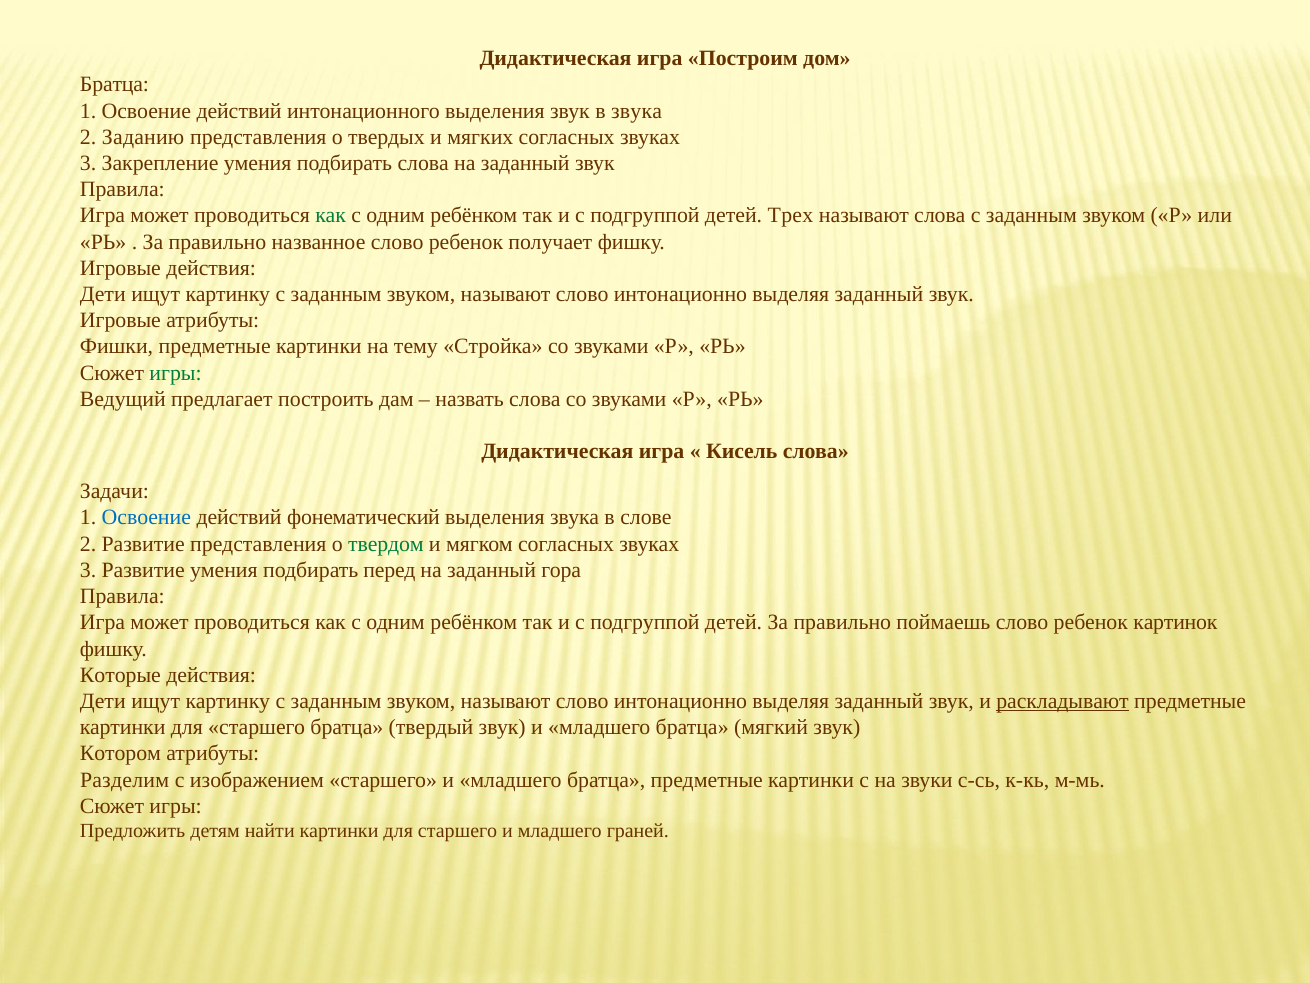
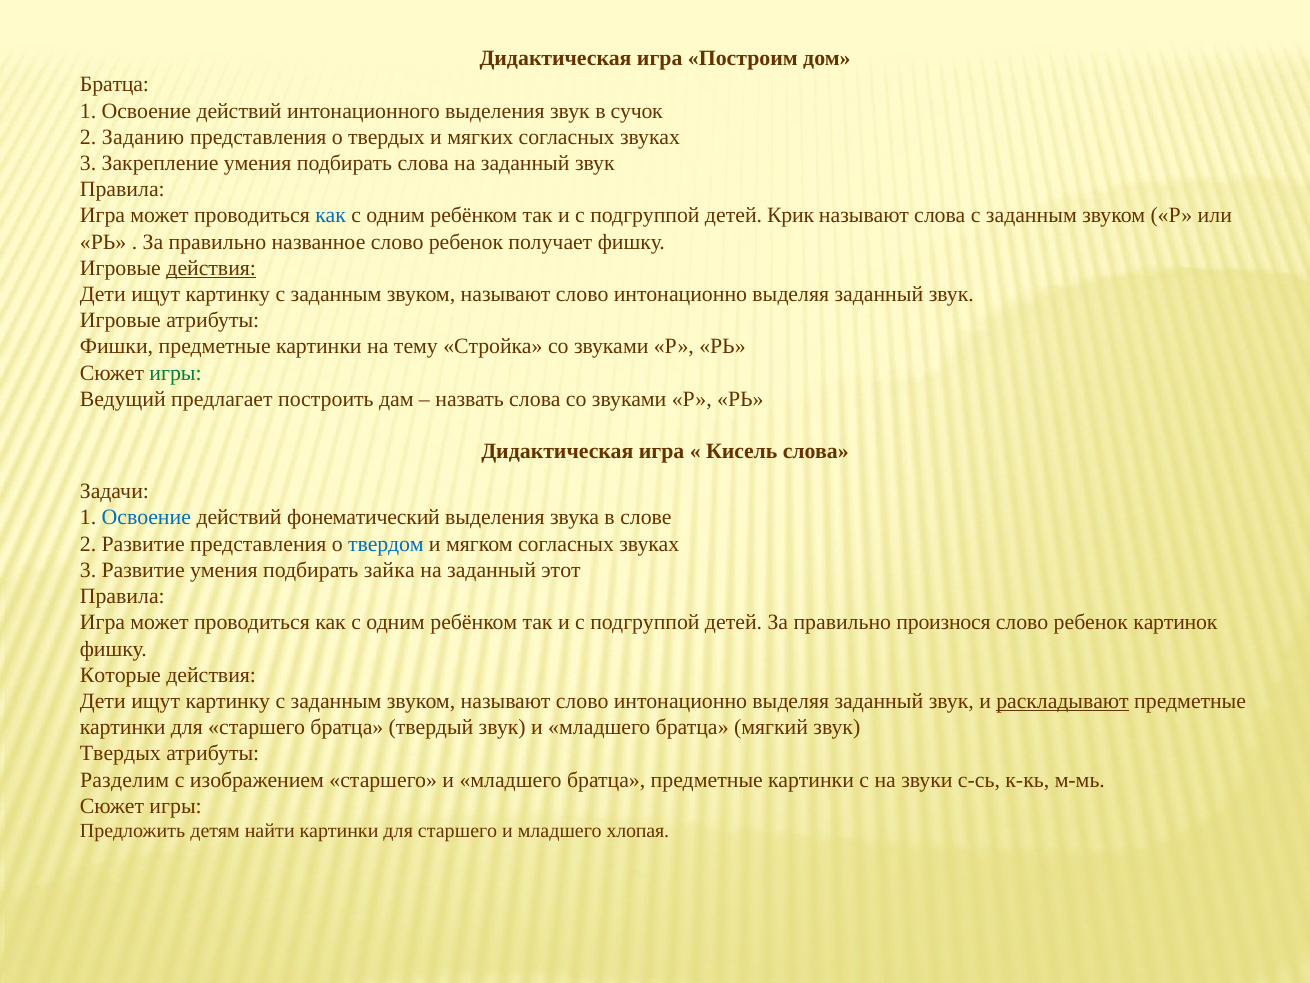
в звука: звука -> сучок
как at (331, 216) colour: green -> blue
Трех: Трех -> Крик
действия at (211, 268) underline: none -> present
твердом colour: green -> blue
перед: перед -> зайка
гора: гора -> этот
поймаешь: поймаешь -> произнося
Котором at (120, 753): Котором -> Твердых
граней: граней -> хлопая
